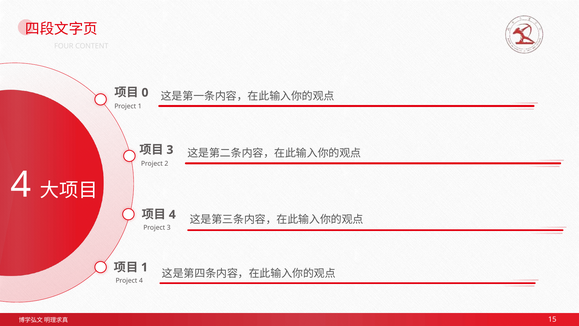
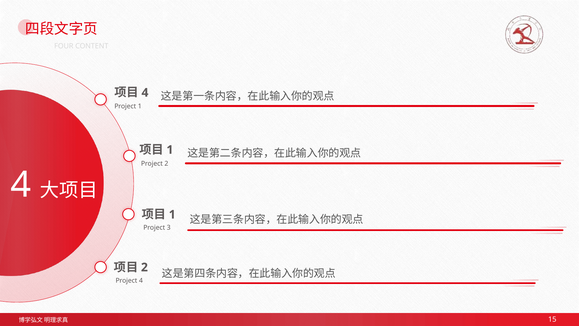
0 at (145, 93): 0 -> 4
3 at (170, 150): 3 -> 1
4 at (172, 214): 4 -> 1
1 at (144, 267): 1 -> 2
